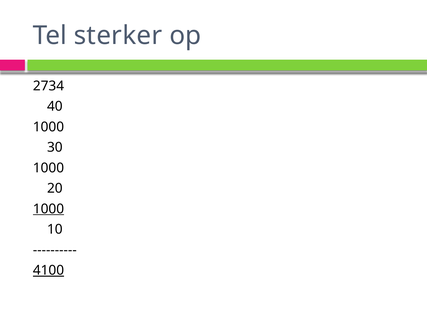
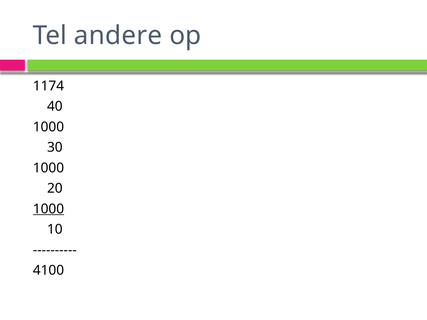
sterker: sterker -> andere
2734: 2734 -> 1174
4100 underline: present -> none
